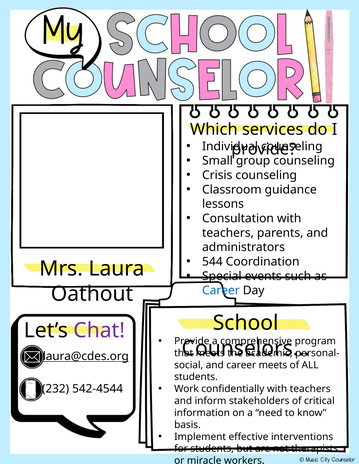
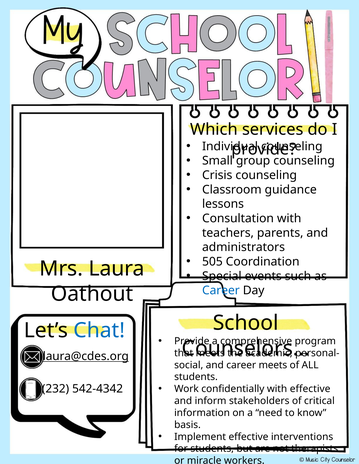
544: 544 -> 505
Chat colour: purple -> blue
confidentially with teachers: teachers -> effective
542-4544: 542-4544 -> 542-4342
